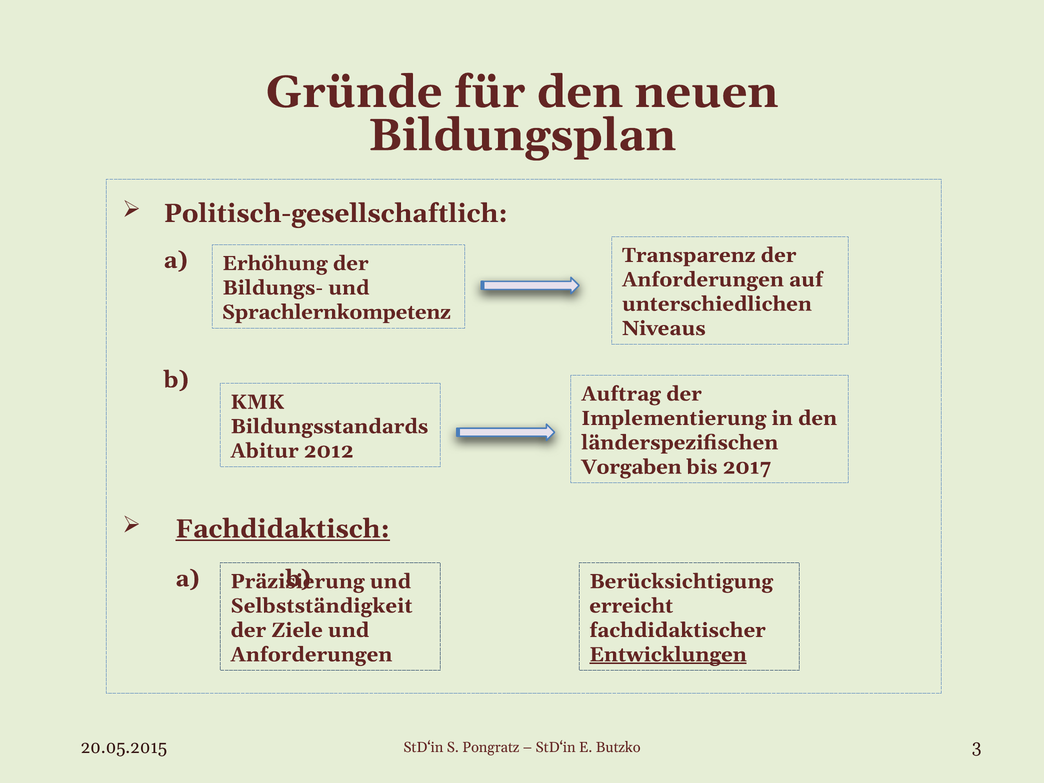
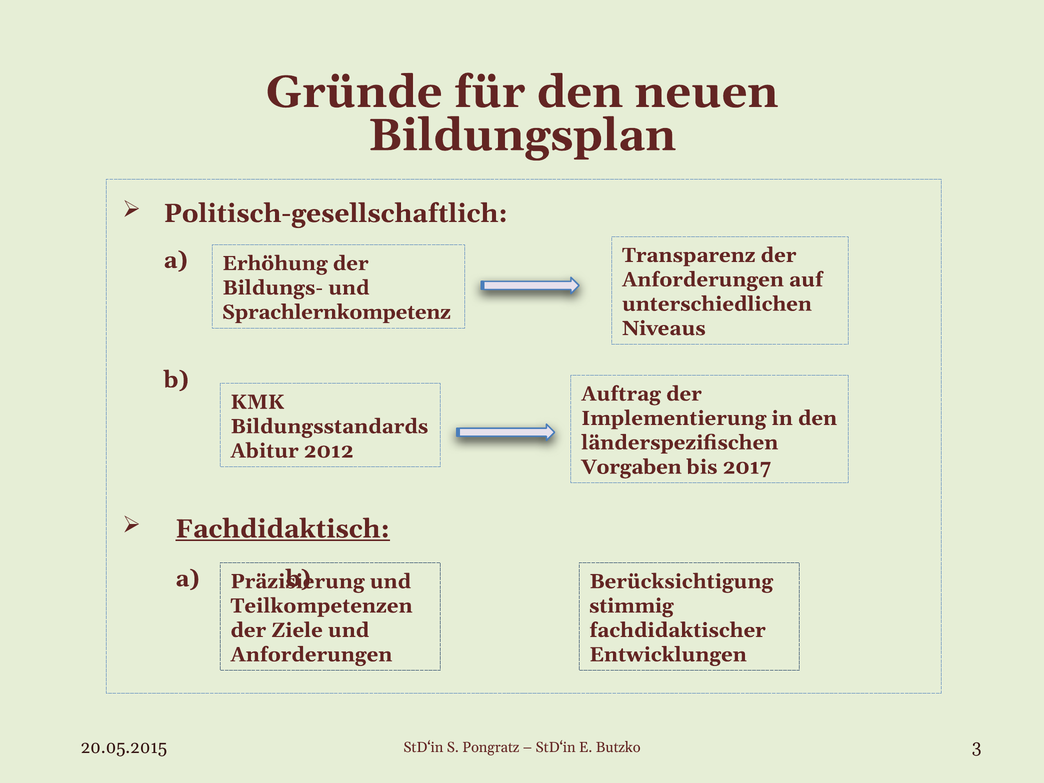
Selbstständigkeit: Selbstständigkeit -> Teilkompetenzen
erreicht: erreicht -> stimmig
Entwicklungen underline: present -> none
